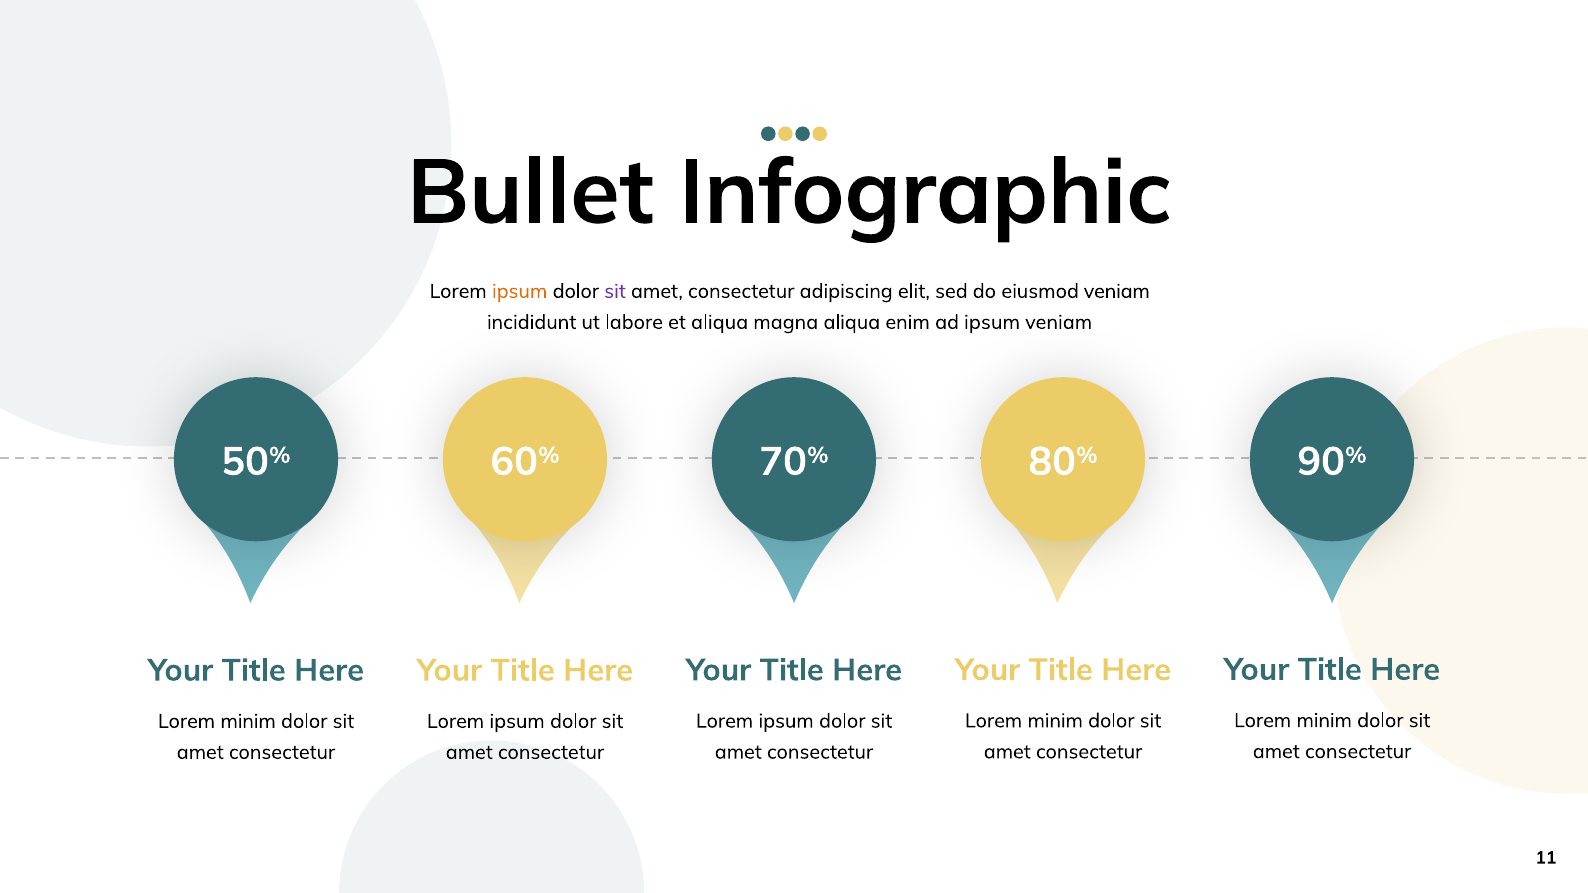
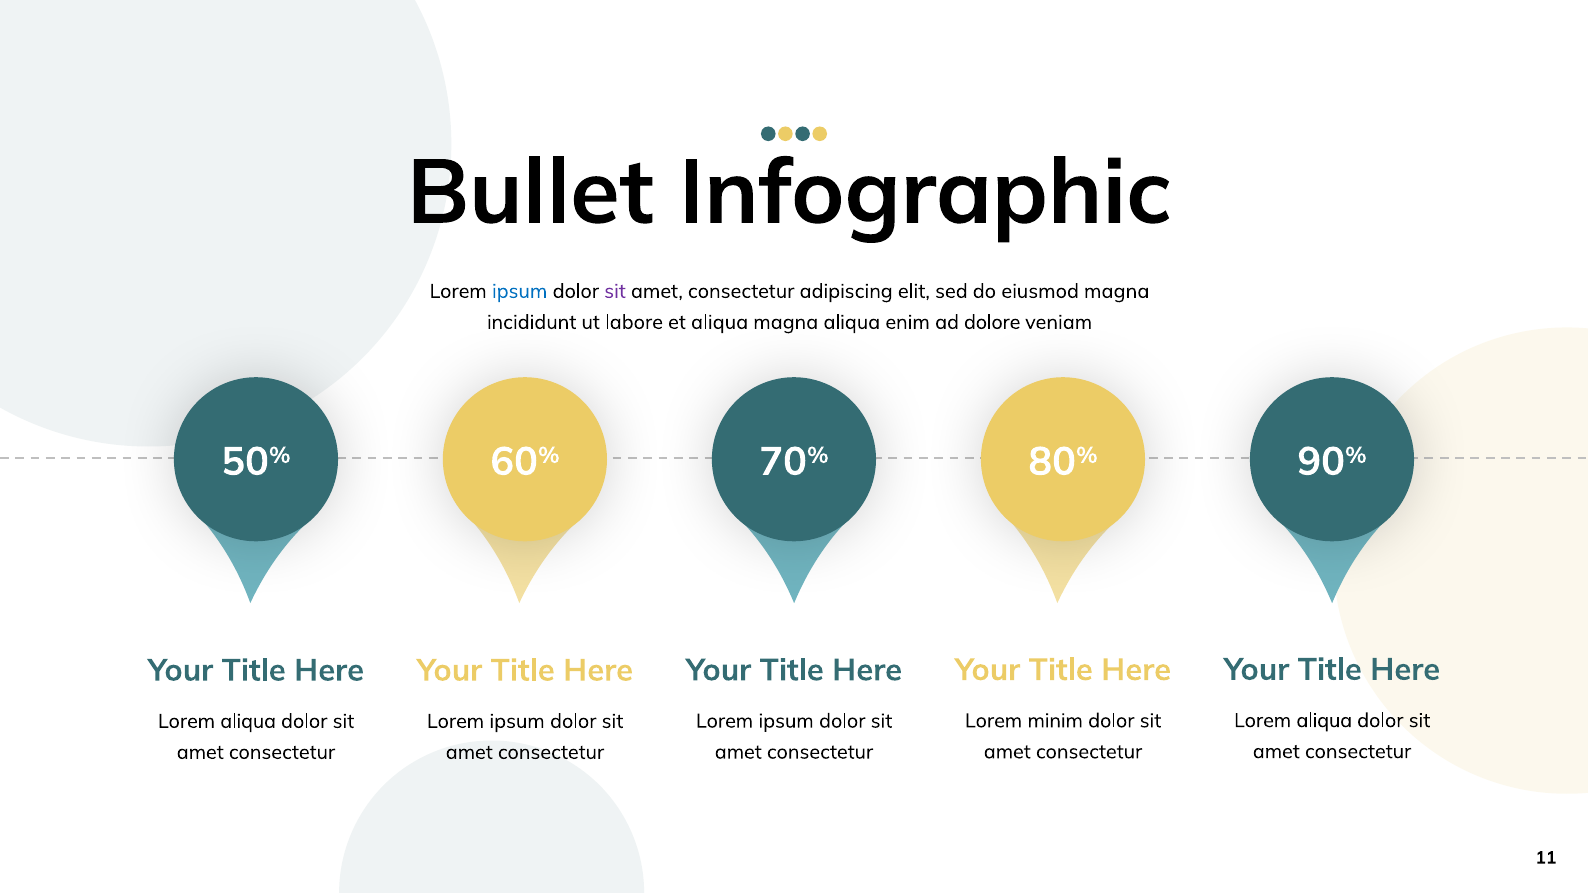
ipsum at (520, 291) colour: orange -> blue
eiusmod veniam: veniam -> magna
ad ipsum: ipsum -> dolore
minim at (1324, 721): minim -> aliqua
minim at (248, 722): minim -> aliqua
